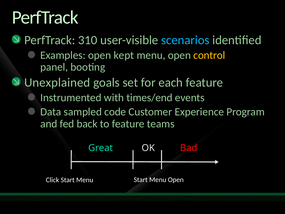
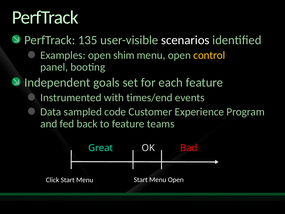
310: 310 -> 135
scenarios colour: light blue -> white
kept: kept -> shim
Unexplained: Unexplained -> Independent
